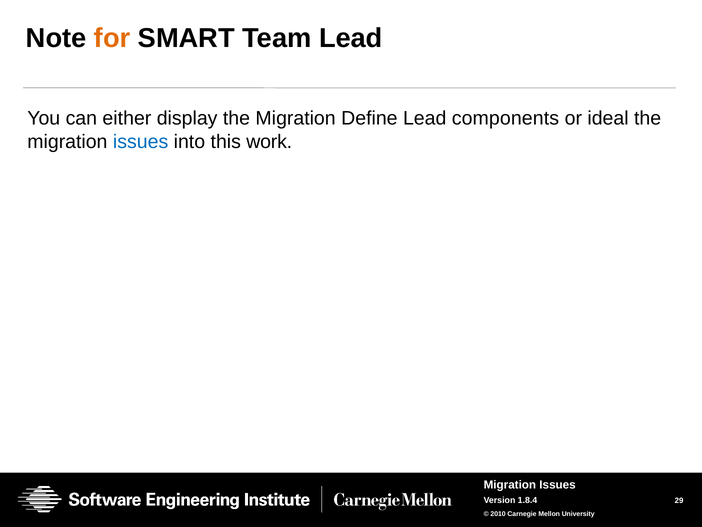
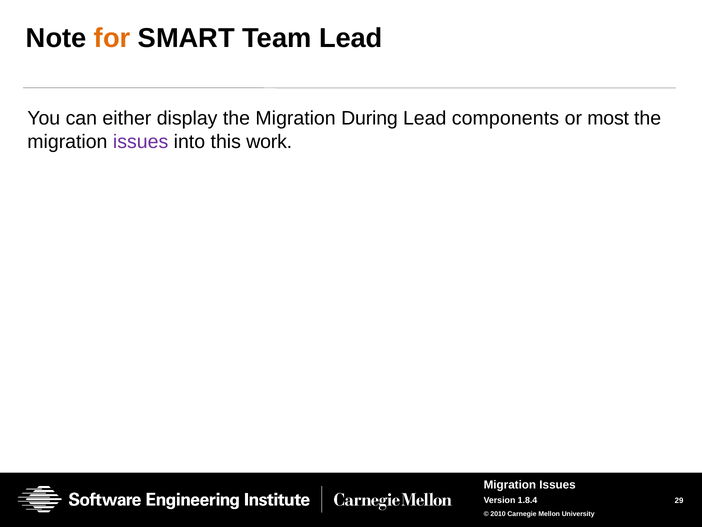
Define: Define -> During
ideal: ideal -> most
issues at (141, 142) colour: blue -> purple
